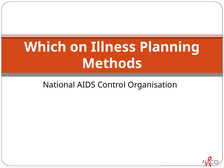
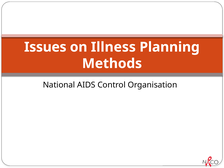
Which: Which -> Issues
